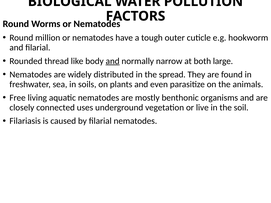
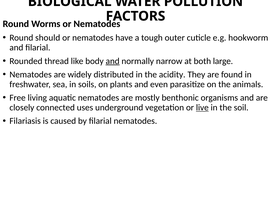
million: million -> should
spread: spread -> acidity
live underline: none -> present
